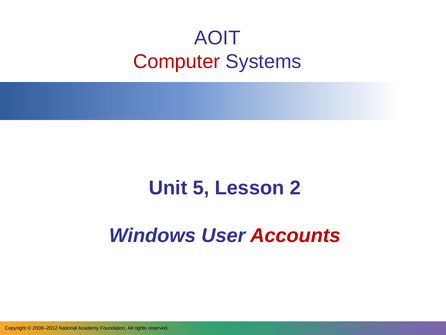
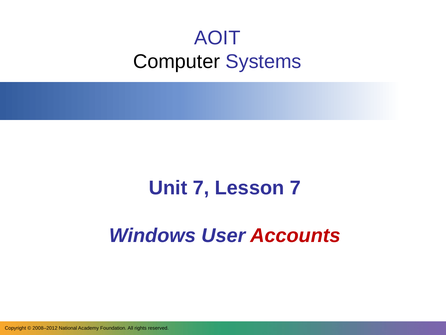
Computer colour: red -> black
Unit 5: 5 -> 7
Lesson 2: 2 -> 7
